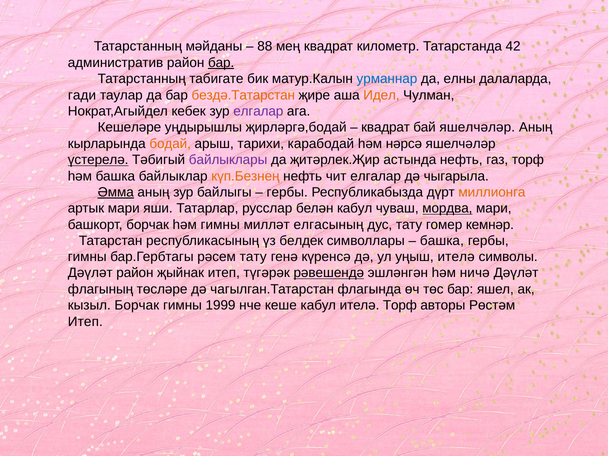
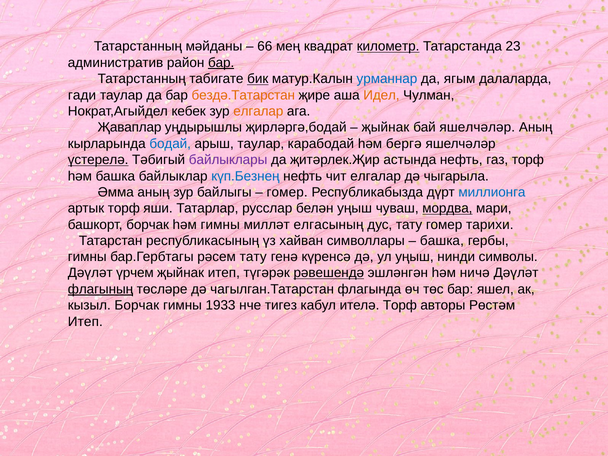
88: 88 -> 66
километр underline: none -> present
42: 42 -> 23
бик underline: none -> present
елны: елны -> ягым
елгалар at (258, 111) colour: purple -> orange
Кешеләре: Кешеләре -> Җаваплар
квадрат at (386, 128): квадрат -> җыйнак
бодай colour: orange -> blue
арыш тарихи: тарихи -> таулар
нәрсә: нәрсә -> бергә
күп.Безнең colour: orange -> blue
Әмма underline: present -> none
гербы at (287, 192): гербы -> гомер
миллионга colour: orange -> blue
артык мари: мари -> торф
белән кабул: кабул -> уңыш
кемнәр: кемнәр -> тарихи
белдек: белдек -> хайван
уңыш ителә: ителә -> нинди
Дәүләт район: район -> үрчем
флагының underline: none -> present
1999: 1999 -> 1933
кеше: кеше -> тигез
